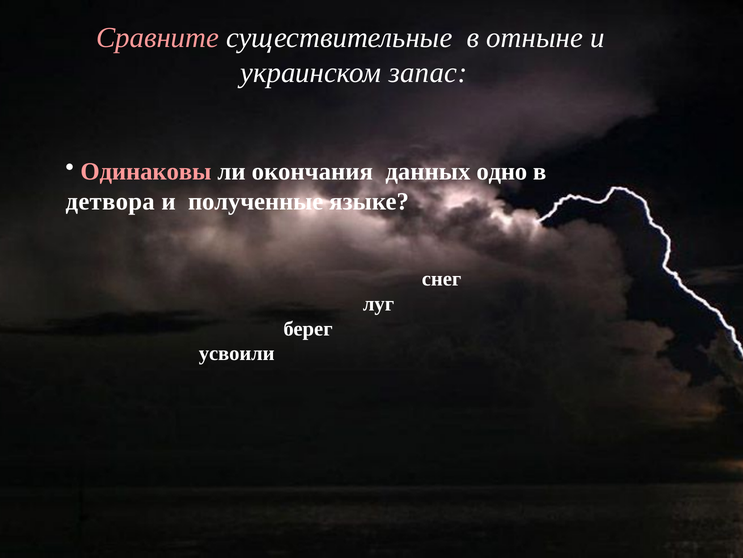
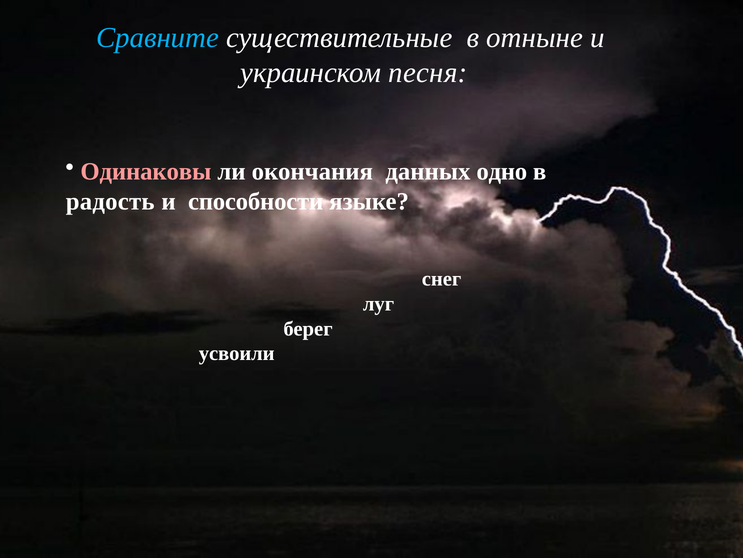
Сравните colour: pink -> light blue
запас: запас -> песня
детвора: детвора -> радость
полученные: полученные -> способности
